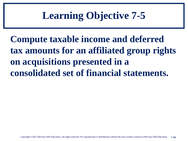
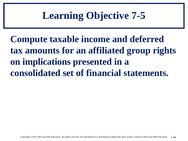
acquisitions: acquisitions -> implications
